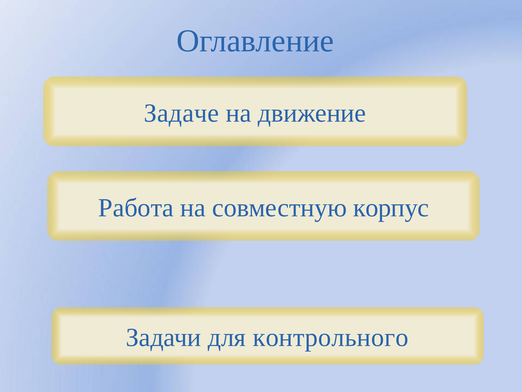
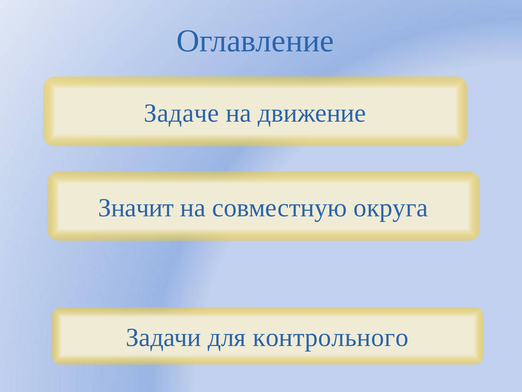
Работа: Работа -> Значит
корпус: корпус -> округа
